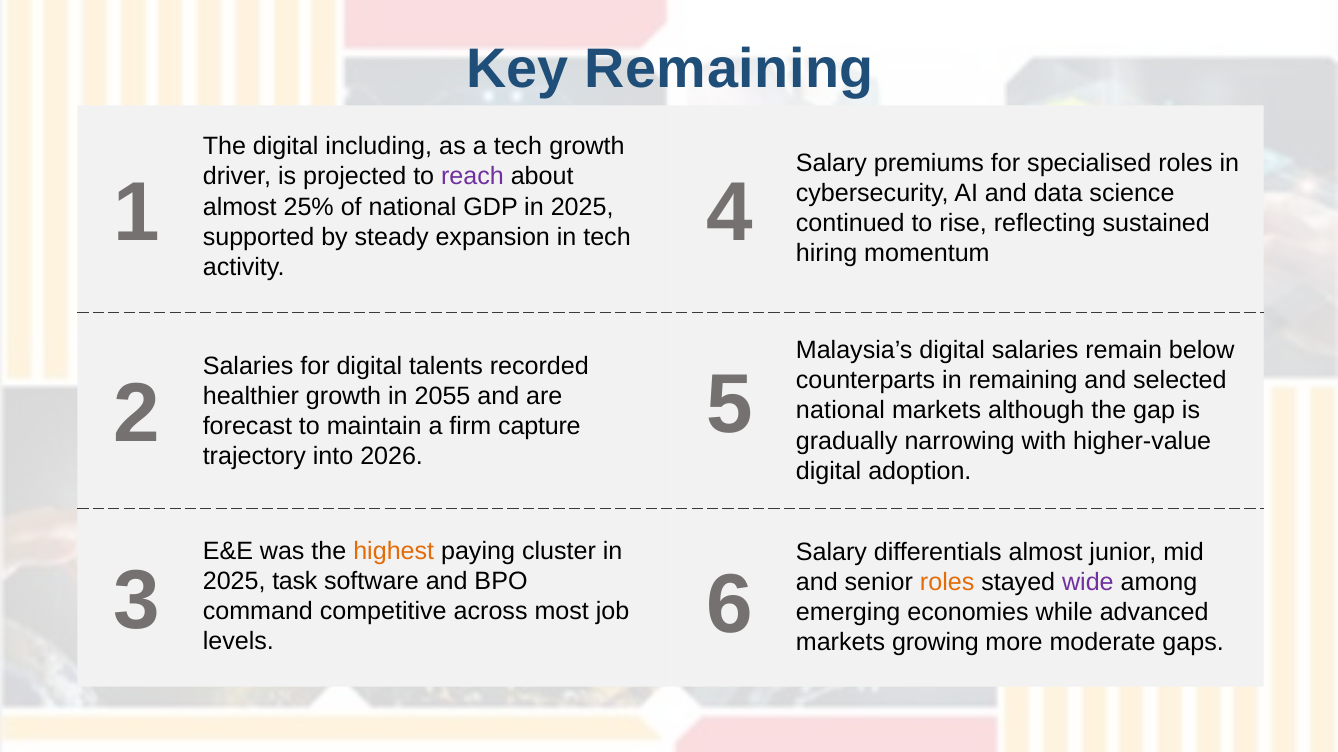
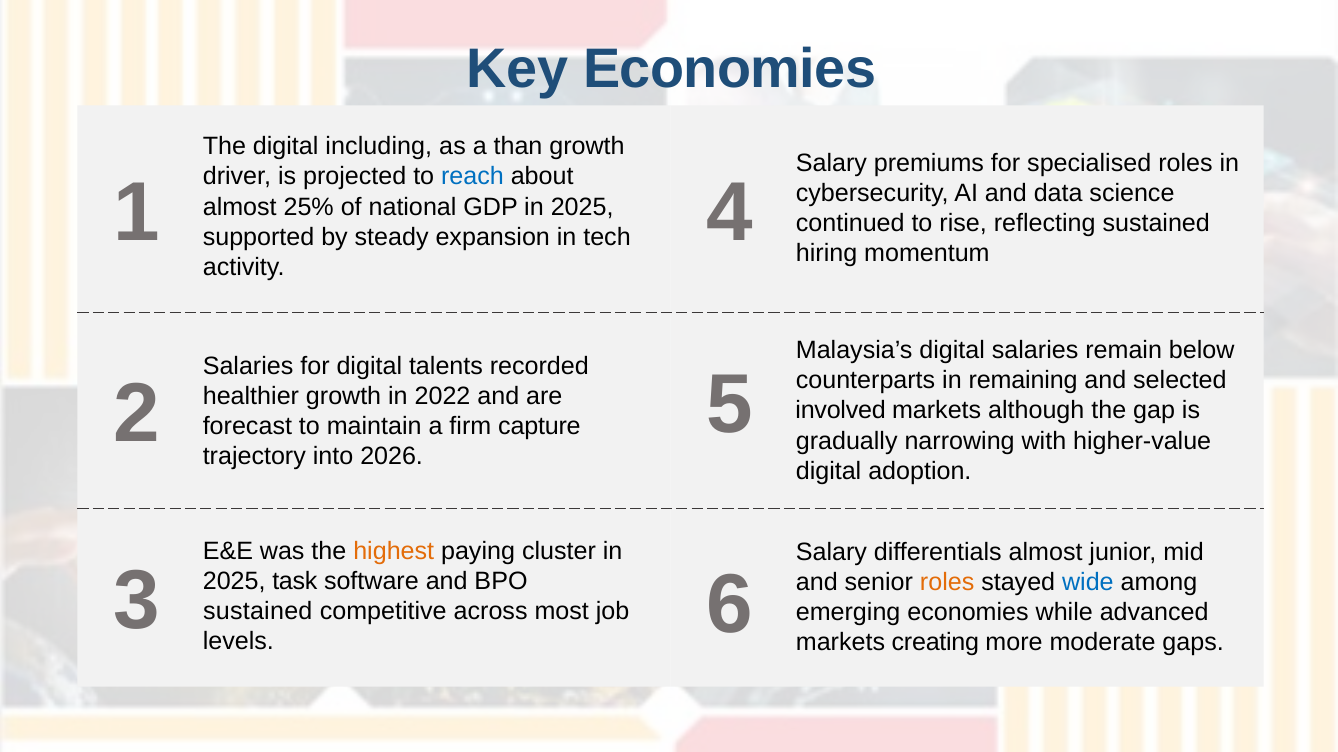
Key Remaining: Remaining -> Economies
a tech: tech -> than
reach colour: purple -> blue
2055: 2055 -> 2022
national at (840, 411): national -> involved
wide colour: purple -> blue
command at (258, 612): command -> sustained
growing: growing -> creating
